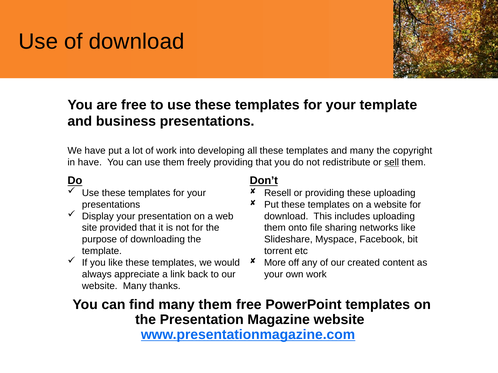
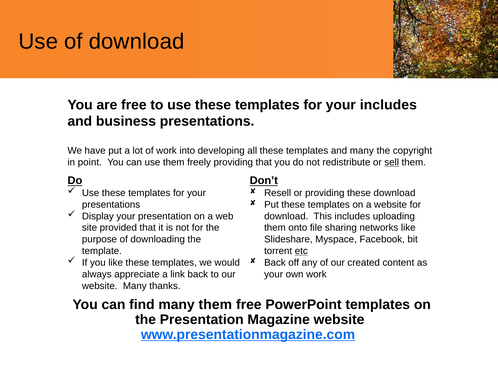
your template: template -> includes
in have: have -> point
these uploading: uploading -> download
etc underline: none -> present
More at (275, 263): More -> Back
